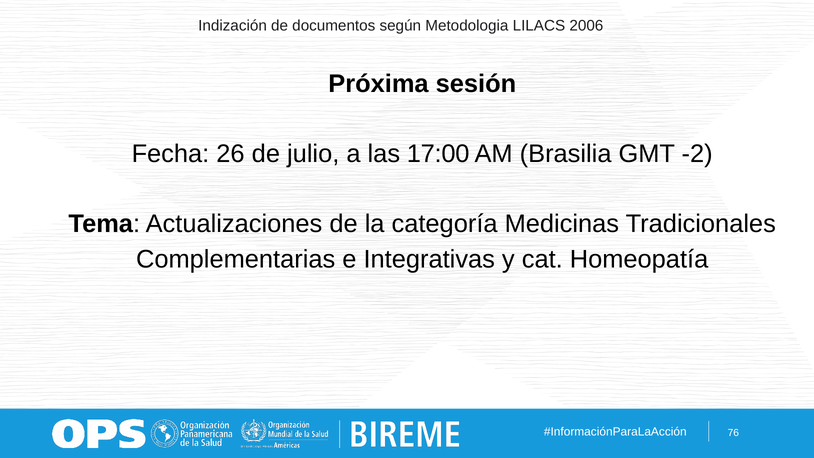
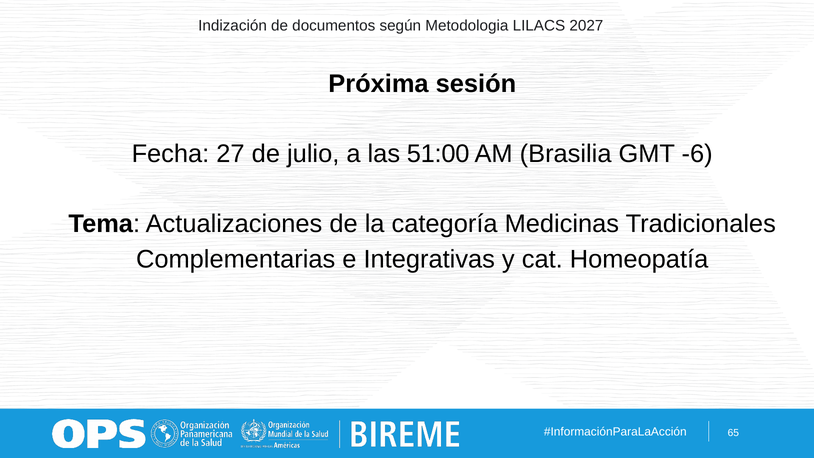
2006: 2006 -> 2027
26: 26 -> 27
17:00: 17:00 -> 51:00
-2: -2 -> -6
76: 76 -> 65
